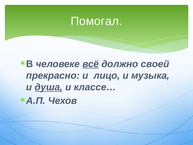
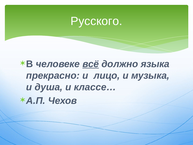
Помогал: Помогал -> Русского
своей: своей -> языка
душа underline: present -> none
